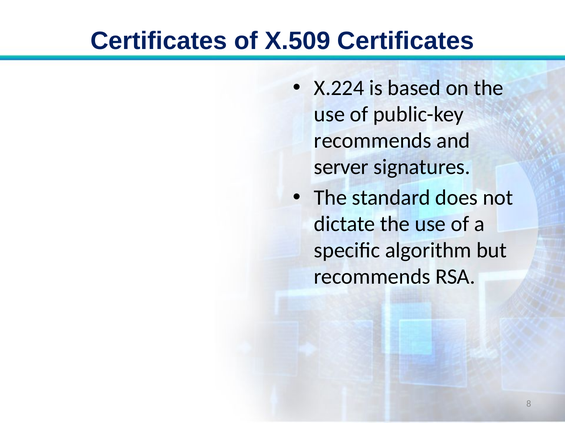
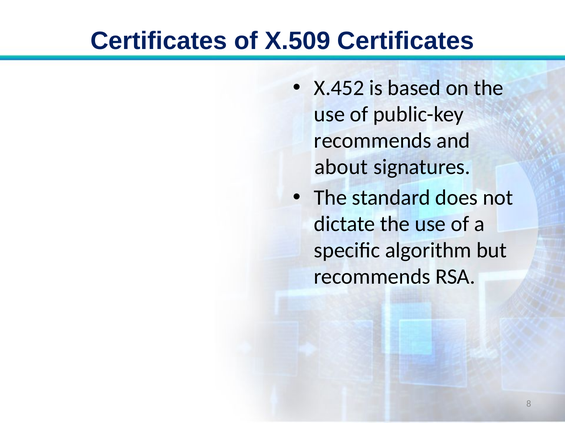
X.224: X.224 -> X.452
server: server -> about
